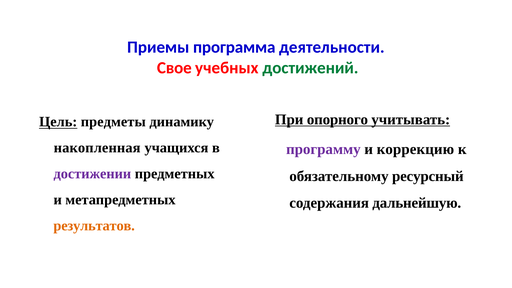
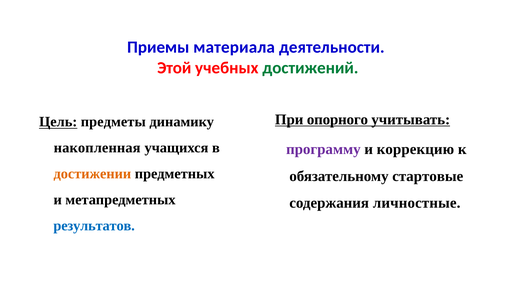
программа: программа -> материала
Свое: Свое -> Этой
достижении colour: purple -> orange
ресурсный: ресурсный -> стартовые
дальнейшую: дальнейшую -> личностные
результатов colour: orange -> blue
